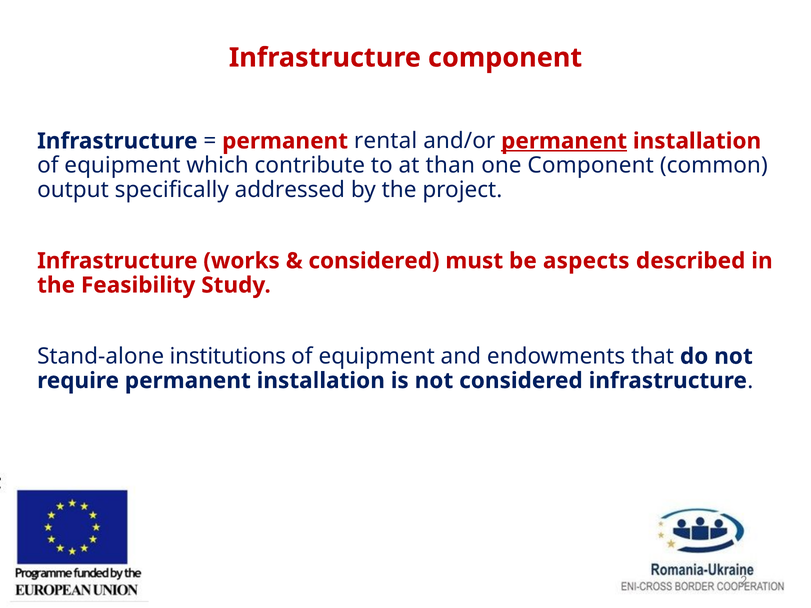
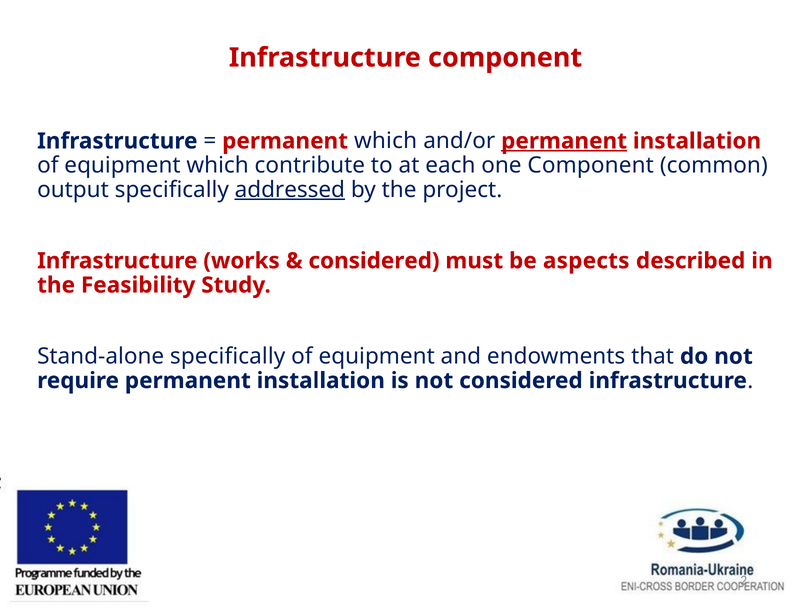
permanent rental: rental -> which
than: than -> each
addressed underline: none -> present
Stand-alone institutions: institutions -> specifically
